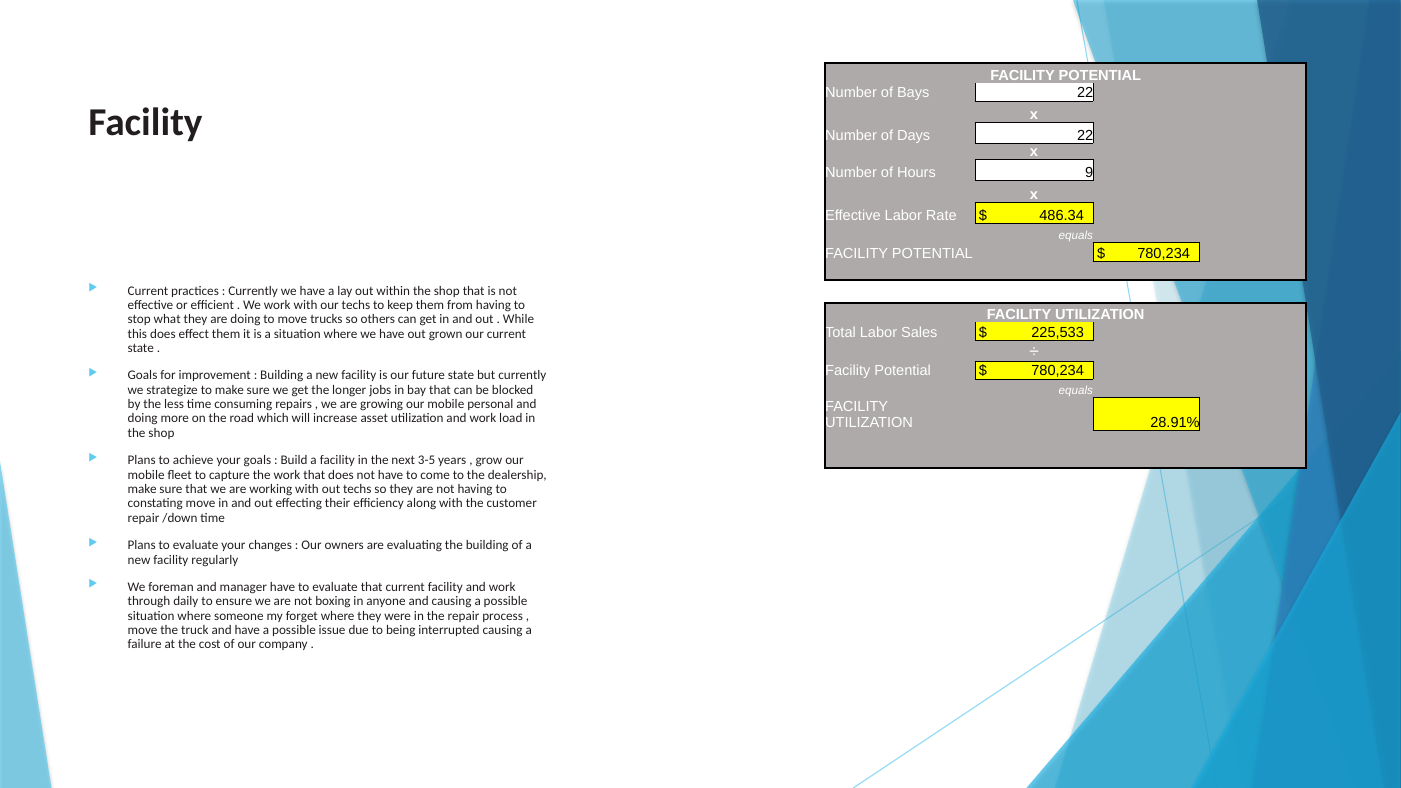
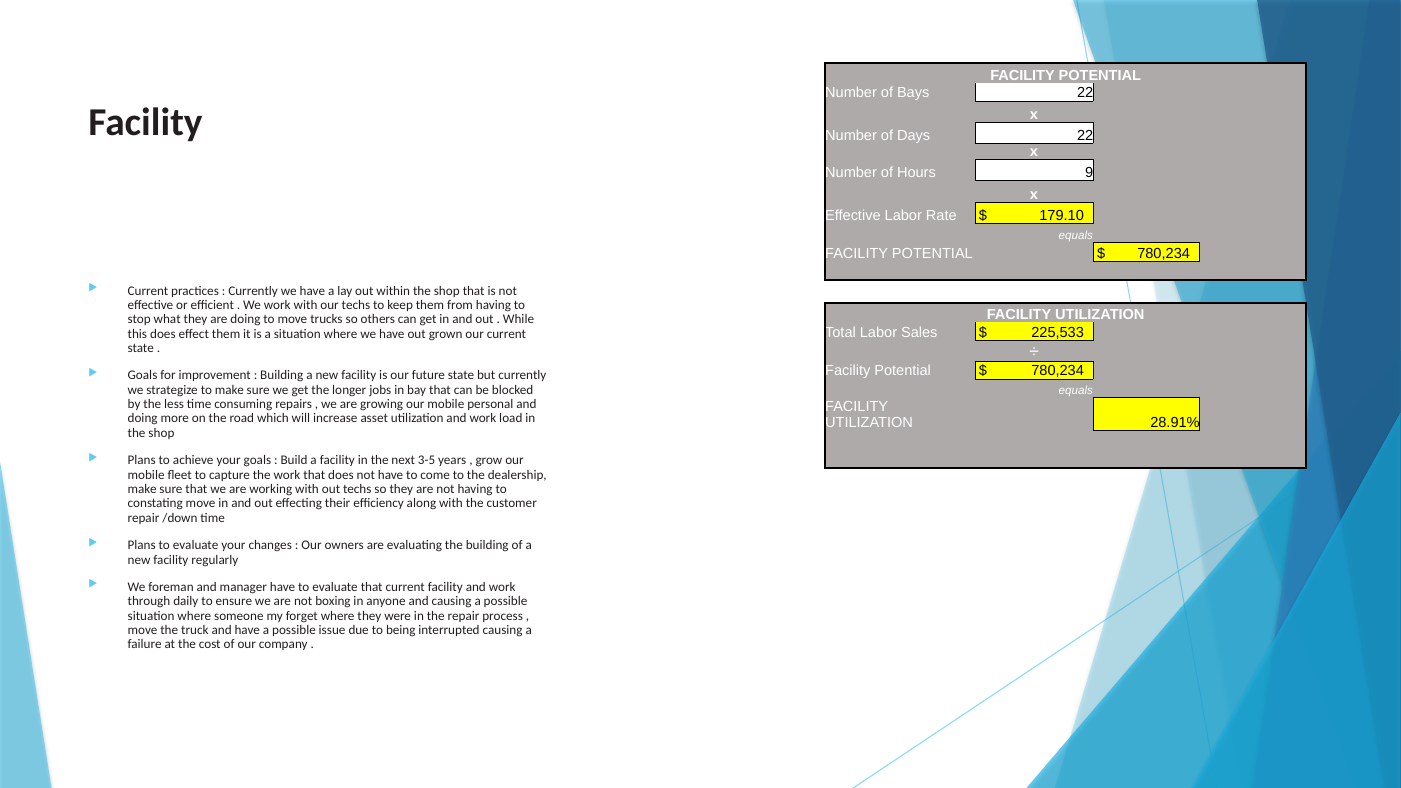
486.34: 486.34 -> 179.10
